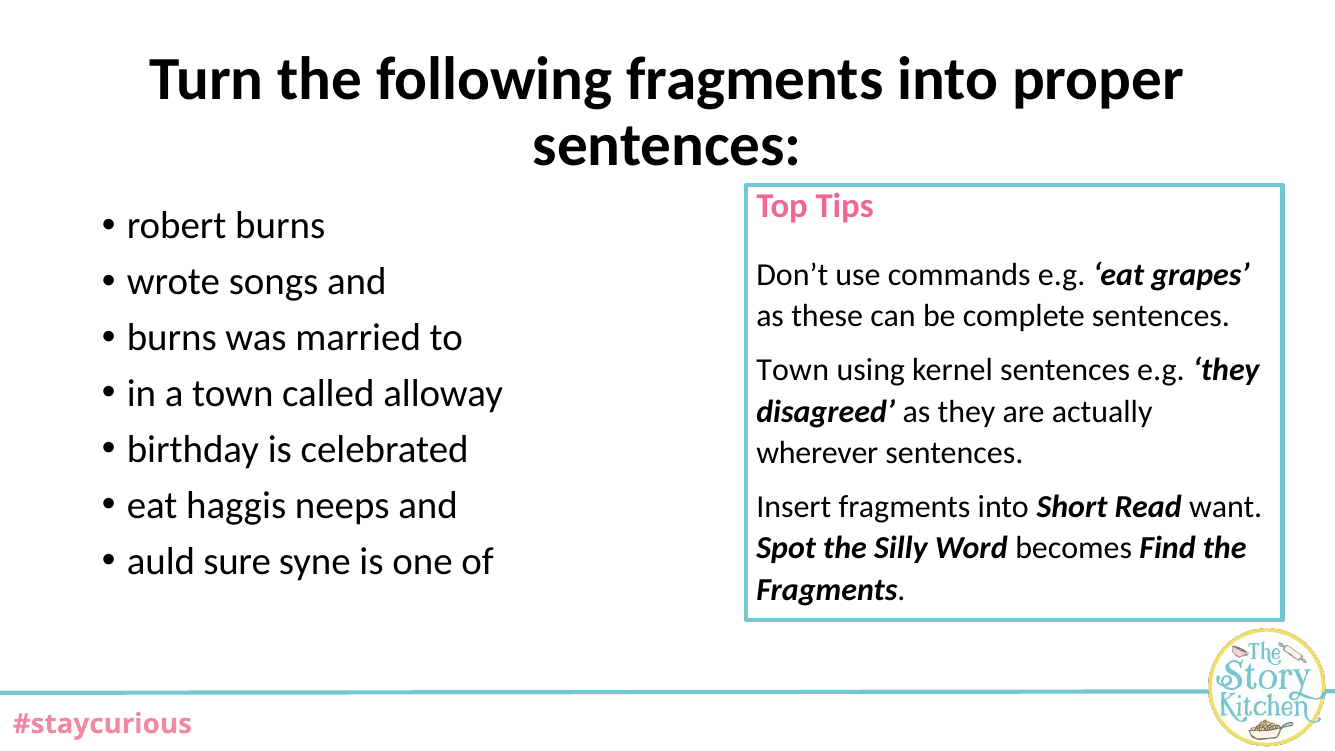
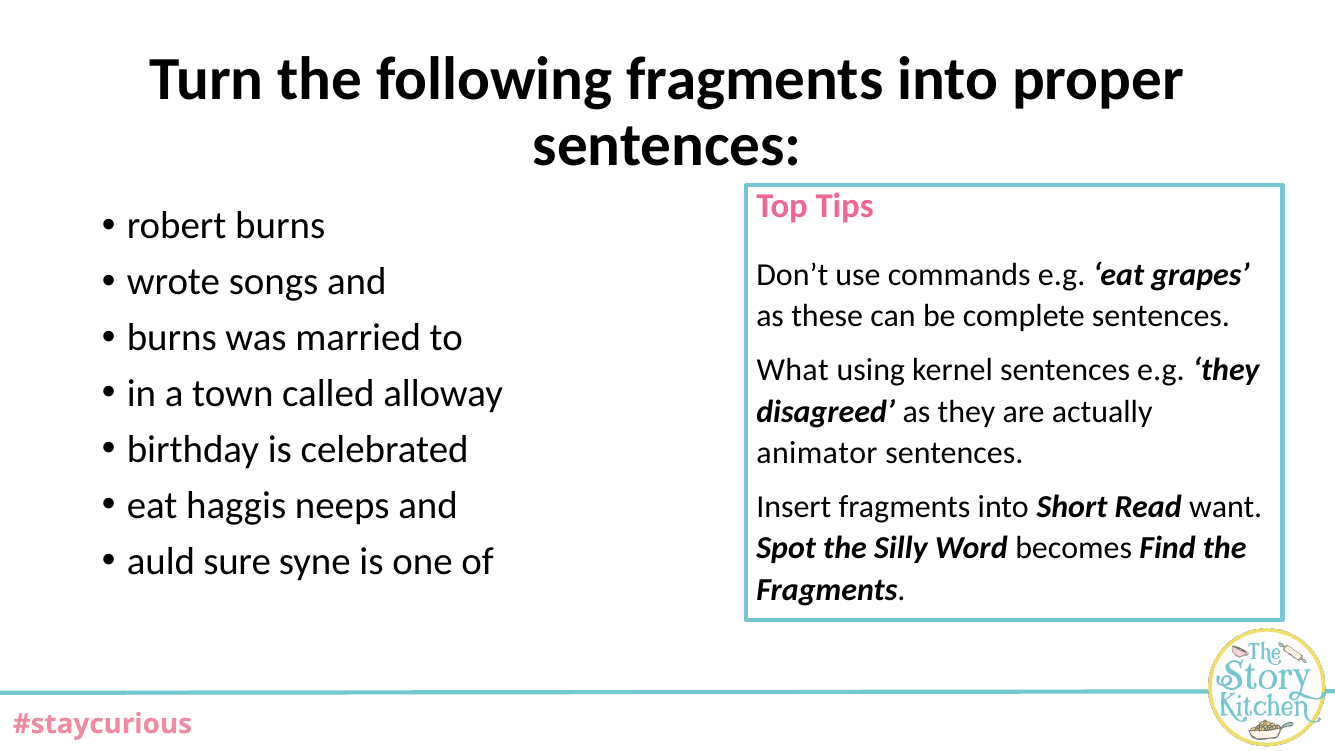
Town at (793, 370): Town -> What
wherever: wherever -> animator
